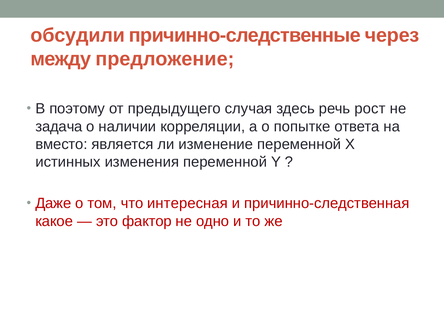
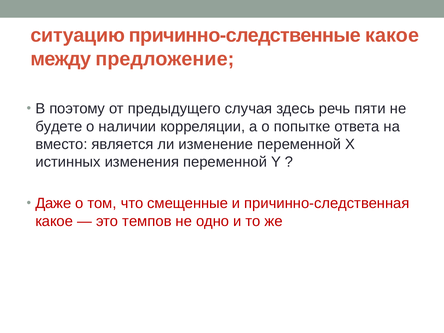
обсудили: обсудили -> ситуацию
причинно-следственные через: через -> какое
рост: рост -> пяти
задача: задача -> будете
интересная: интересная -> смещенные
фактор: фактор -> темпов
